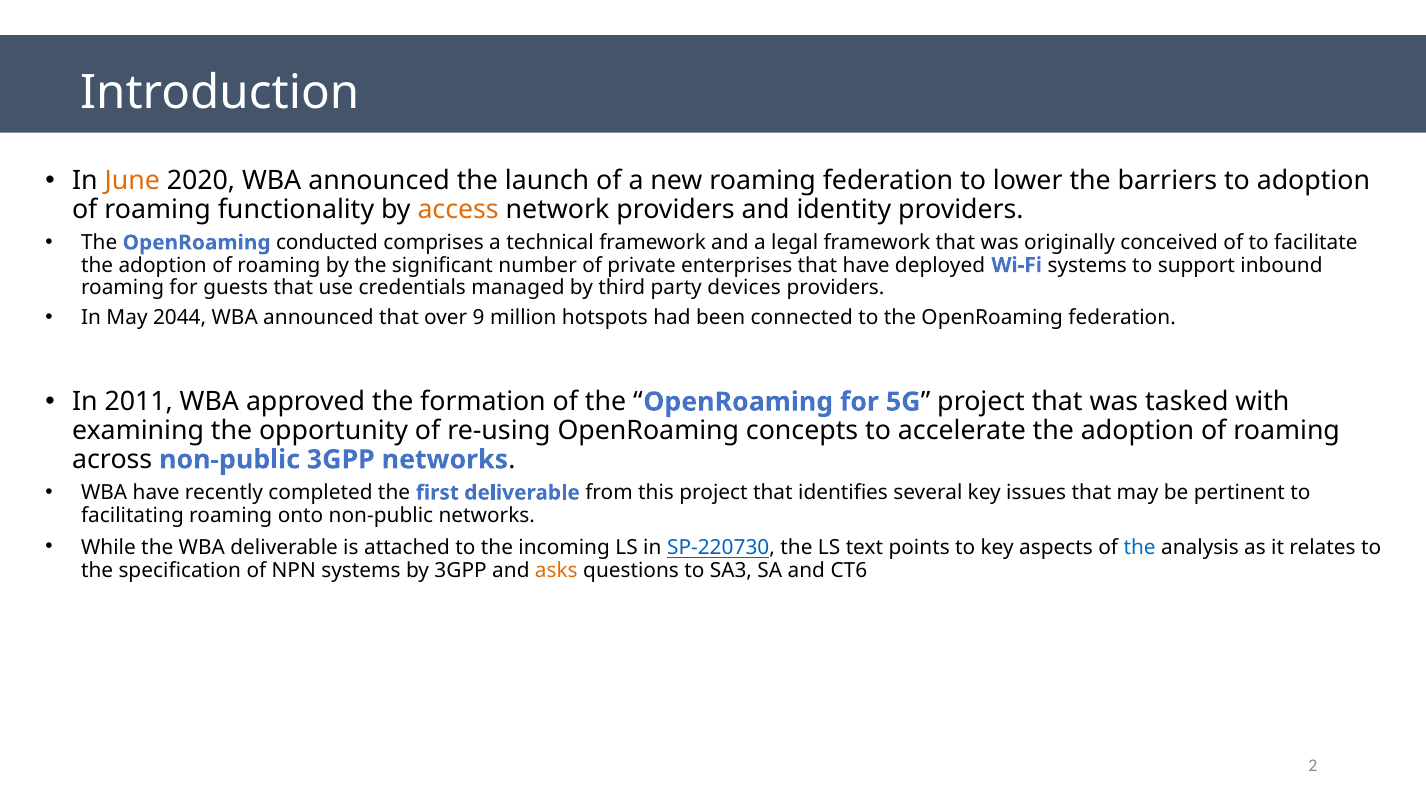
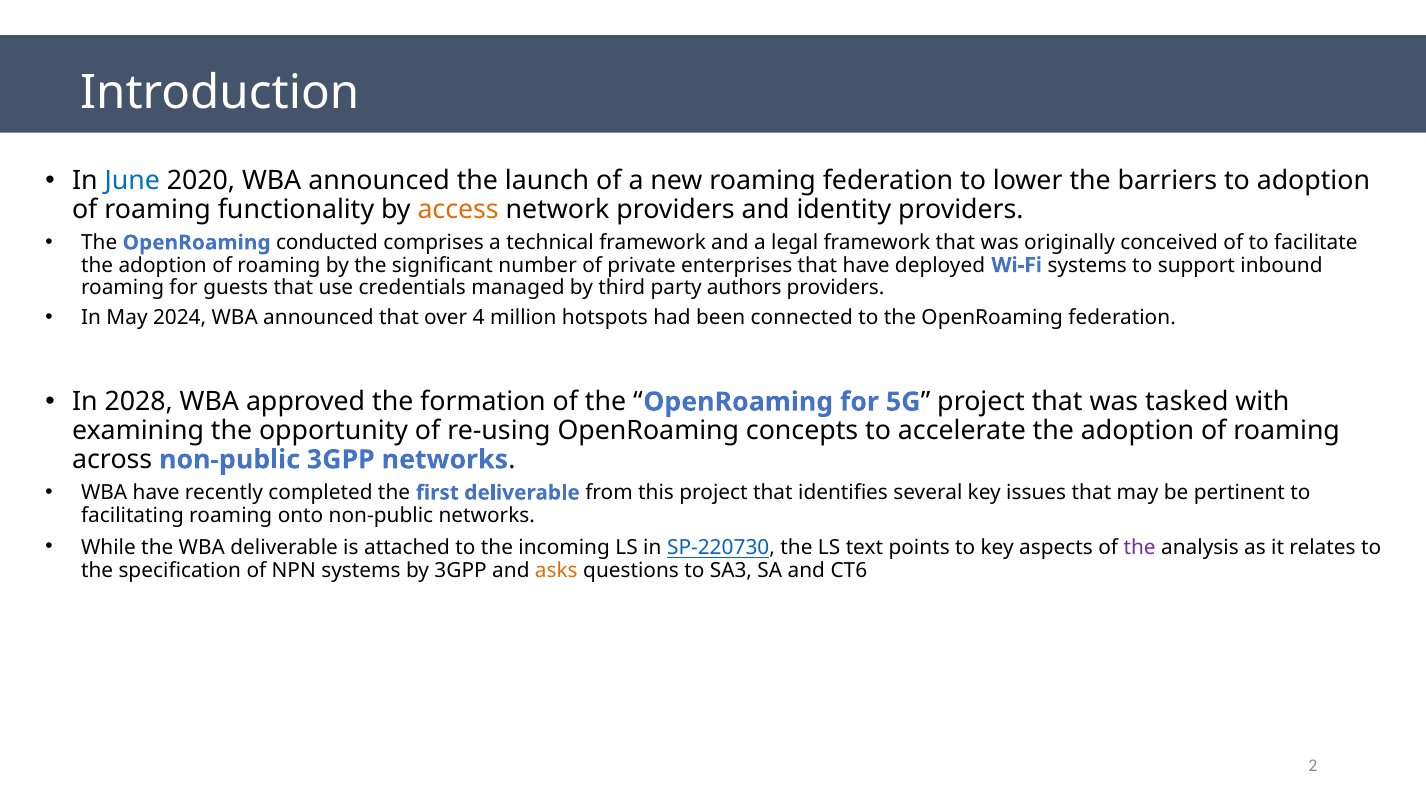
June colour: orange -> blue
devices: devices -> authors
2044: 2044 -> 2024
9: 9 -> 4
2011: 2011 -> 2028
the at (1140, 548) colour: blue -> purple
